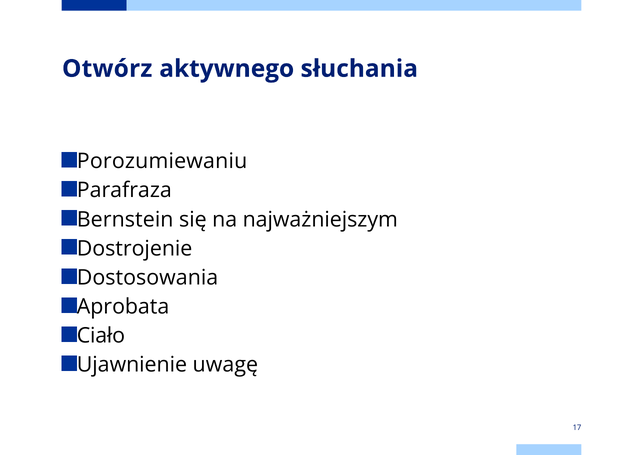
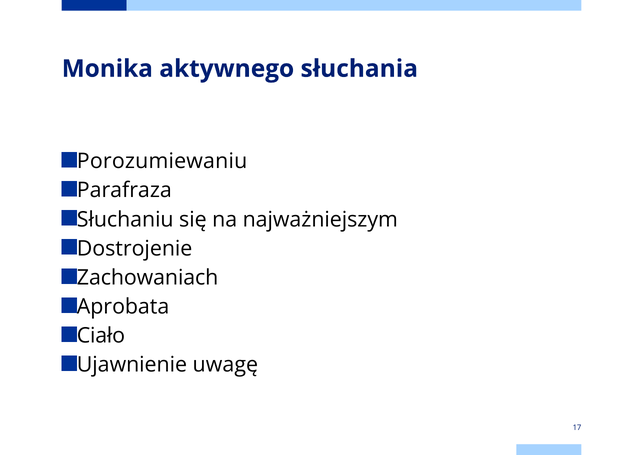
Otwórz: Otwórz -> Monika
Bernstein: Bernstein -> Słuchaniu
Dostosowania: Dostosowania -> Zachowaniach
